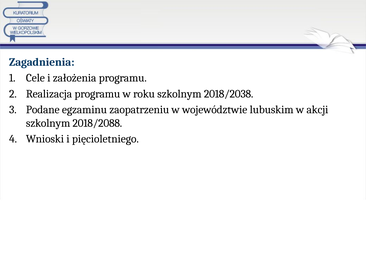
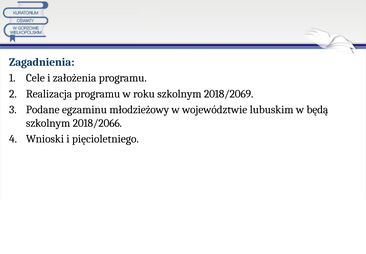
2018/2038: 2018/2038 -> 2018/2069
zaopatrzeniu: zaopatrzeniu -> młodzieżowy
akcji: akcji -> będą
2018/2088: 2018/2088 -> 2018/2066
